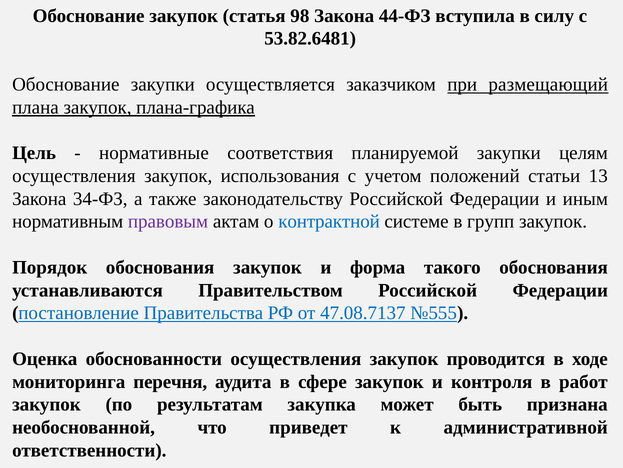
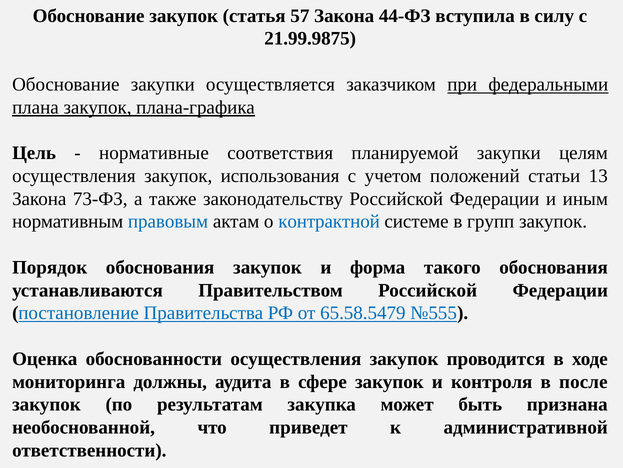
98: 98 -> 57
53.82.6481: 53.82.6481 -> 21.99.9875
размещающий: размещающий -> федеральными
34-ФЗ: 34-ФЗ -> 73-ФЗ
правовым colour: purple -> blue
47.08.7137: 47.08.7137 -> 65.58.5479
перечня: перечня -> должны
работ: работ -> после
